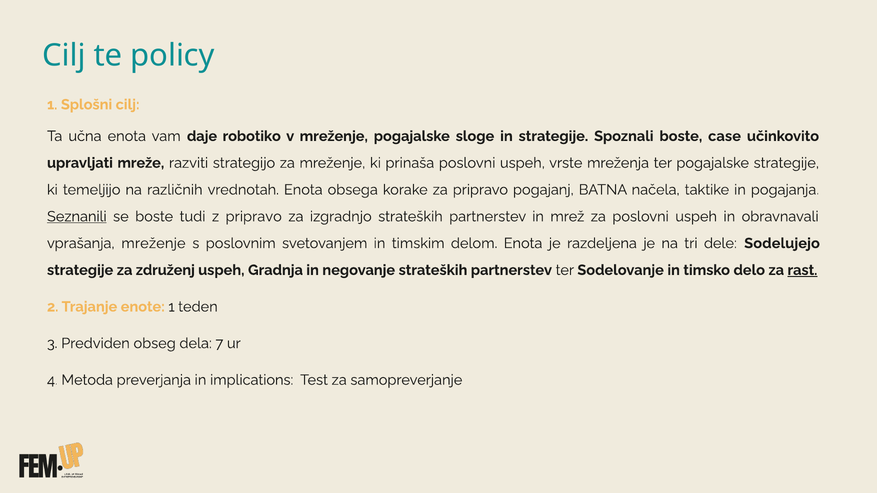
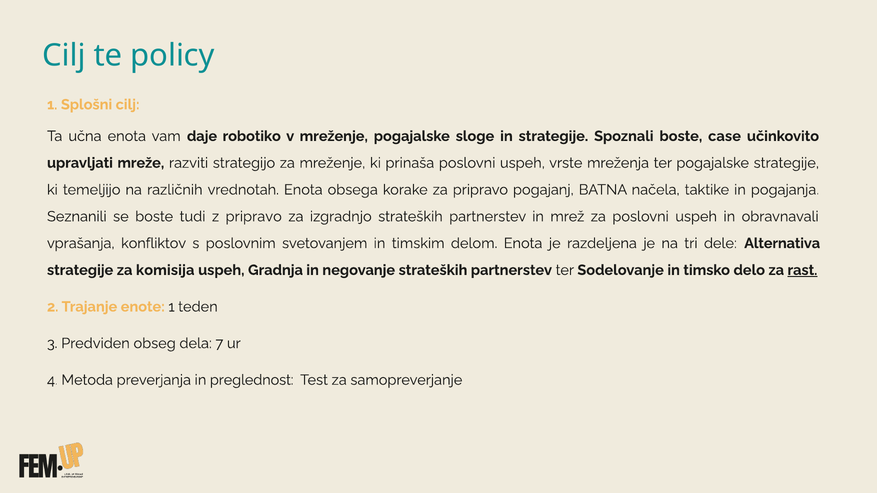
Seznanili underline: present -> none
vprašanja mreženje: mreženje -> konfliktov
Sodelujejo: Sodelujejo -> Alternativa
združenj: združenj -> komisija
implications: implications -> preglednost
